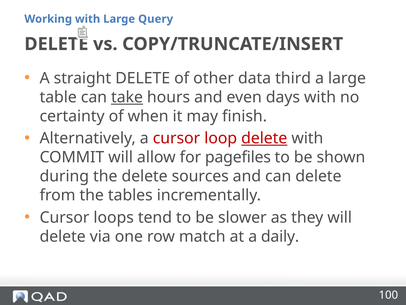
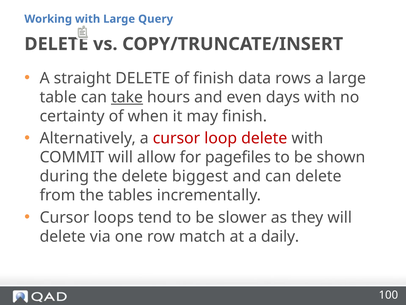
of other: other -> finish
third: third -> rows
delete at (264, 138) underline: present -> none
sources: sources -> biggest
